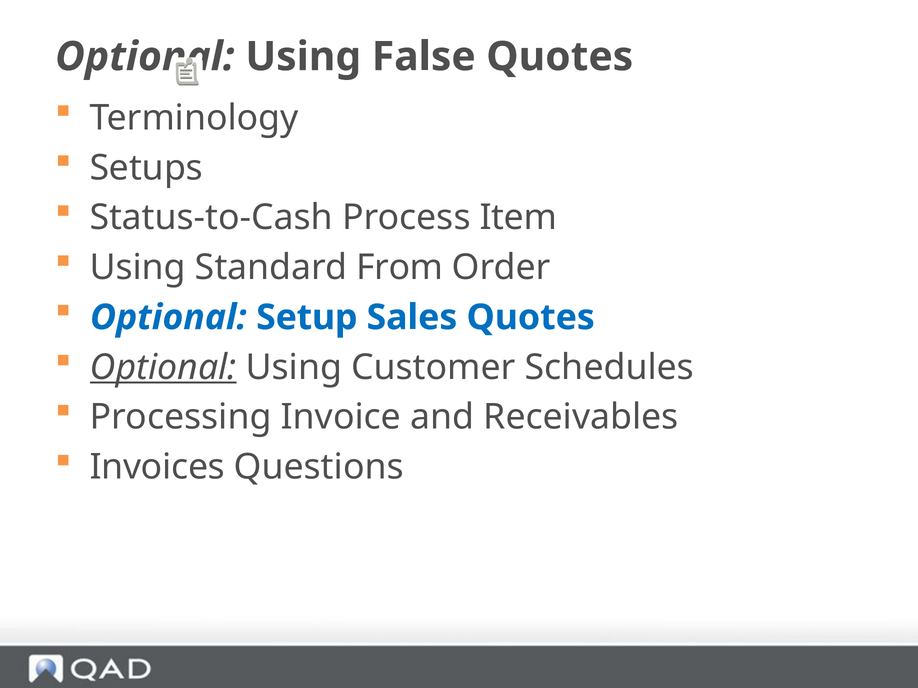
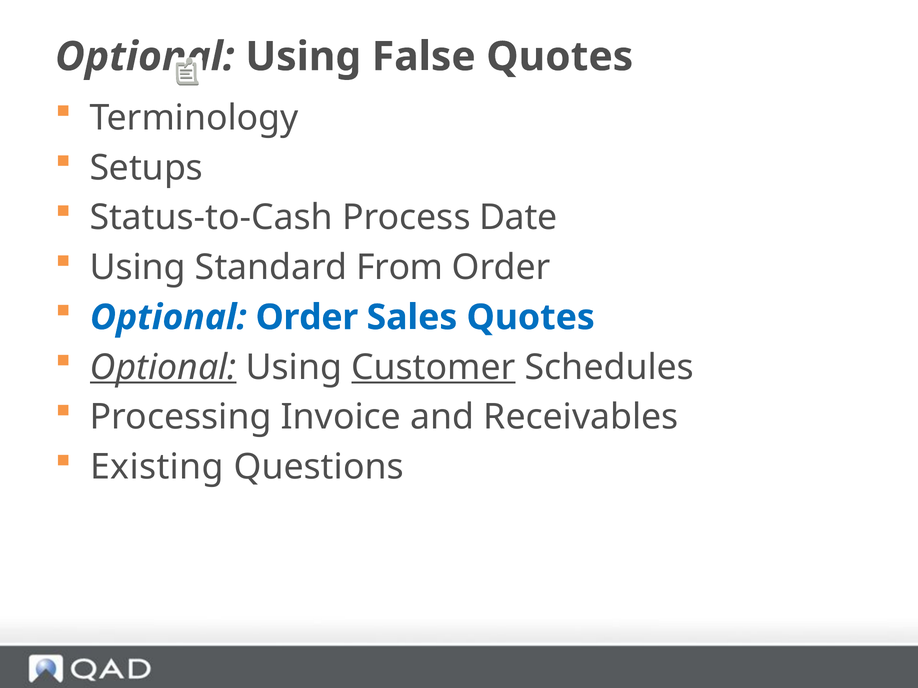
Item: Item -> Date
Optional Setup: Setup -> Order
Customer underline: none -> present
Invoices: Invoices -> Existing
